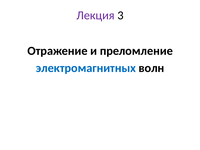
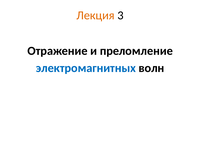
Лекция colour: purple -> orange
